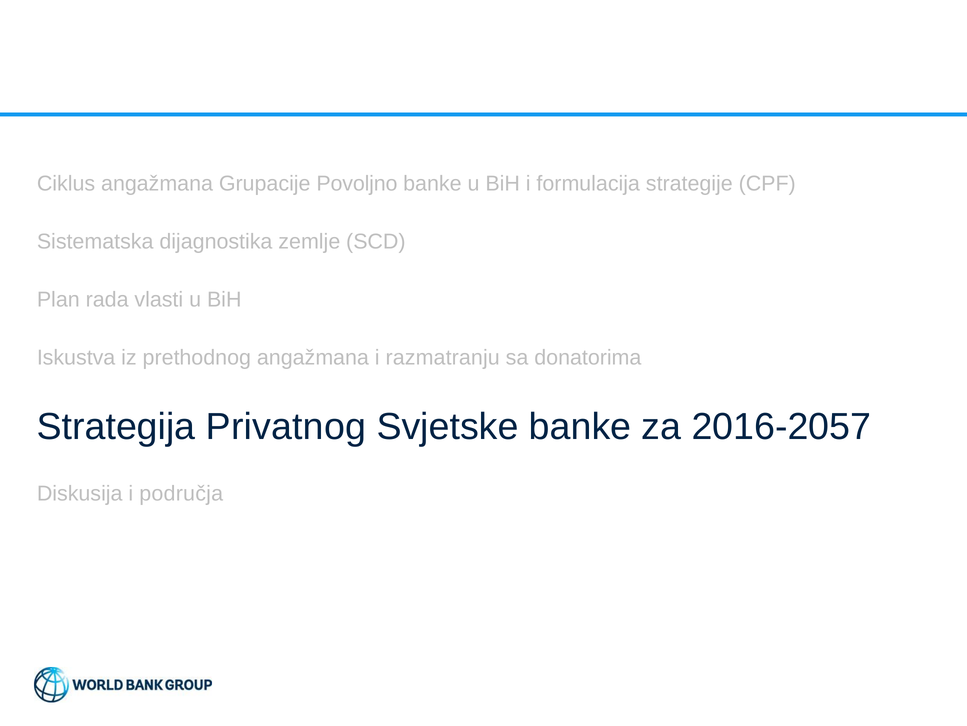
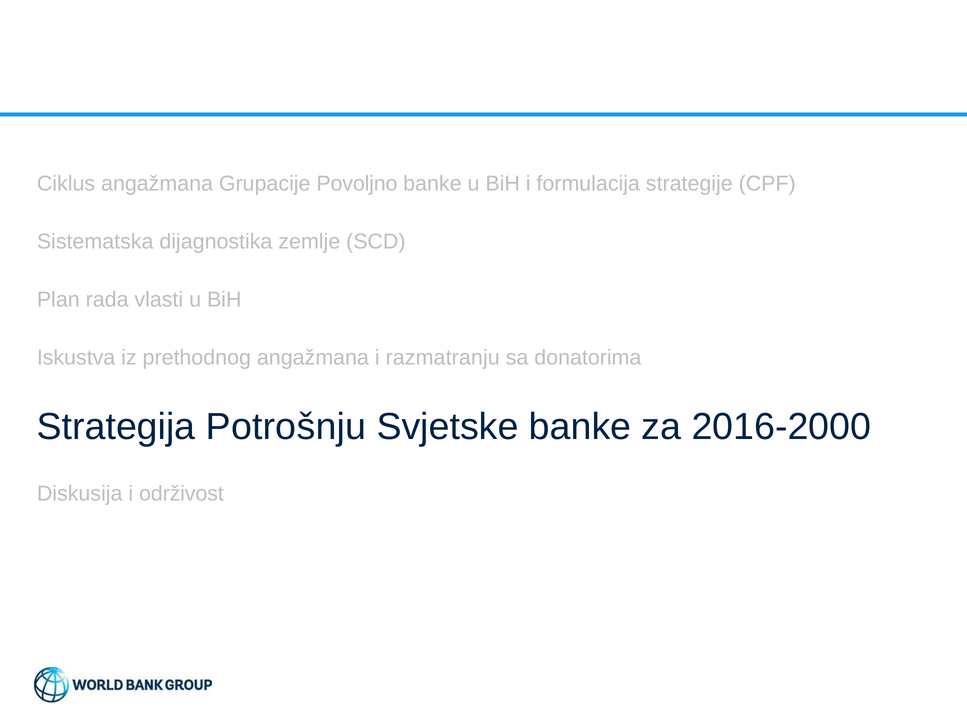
Privatnog: Privatnog -> Potrošnju
2016-2057: 2016-2057 -> 2016-2000
područja: područja -> održivost
